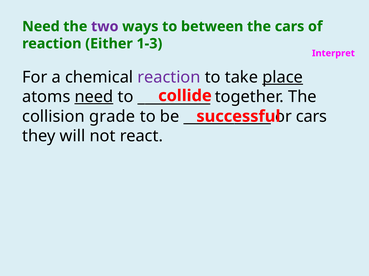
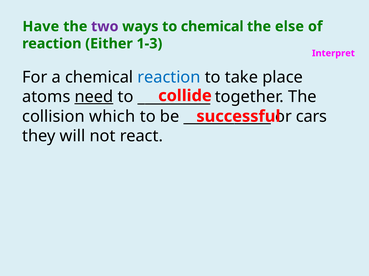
Need at (41, 27): Need -> Have
to between: between -> chemical
the cars: cars -> else
reaction at (169, 77) colour: purple -> blue
place underline: present -> none
grade: grade -> which
